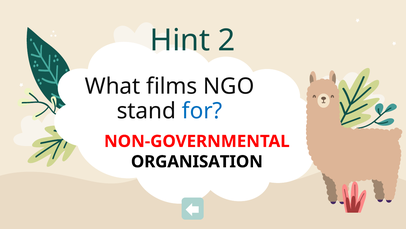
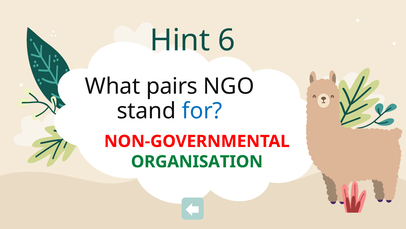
2: 2 -> 6
films: films -> pairs
ORGANISATION colour: black -> green
